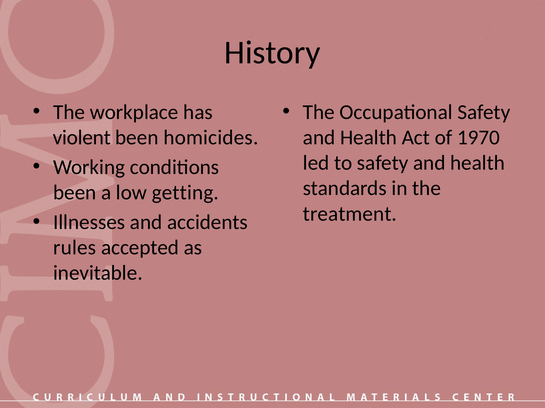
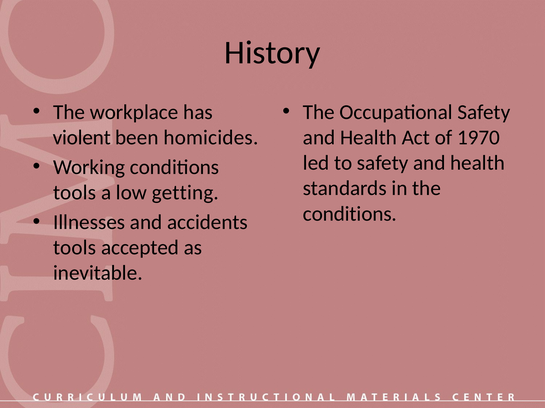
been at (75, 193): been -> tools
treatment at (350, 214): treatment -> conditions
rules at (75, 248): rules -> tools
